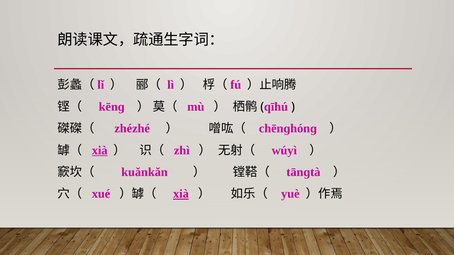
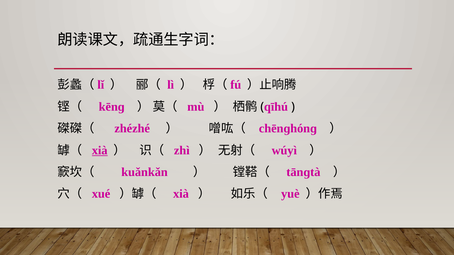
xià at (181, 194) underline: present -> none
